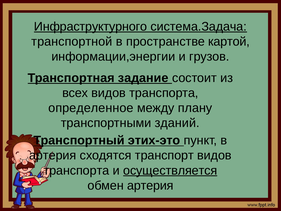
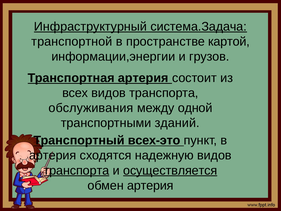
Инфраструктурного: Инфраструктурного -> Инфраструктурный
Транспортная задание: задание -> артерия
определенное: определенное -> обслуживания
плану: плану -> одной
этих-это: этих-это -> всех-это
транспорт: транспорт -> надежную
транспорта at (76, 170) underline: none -> present
